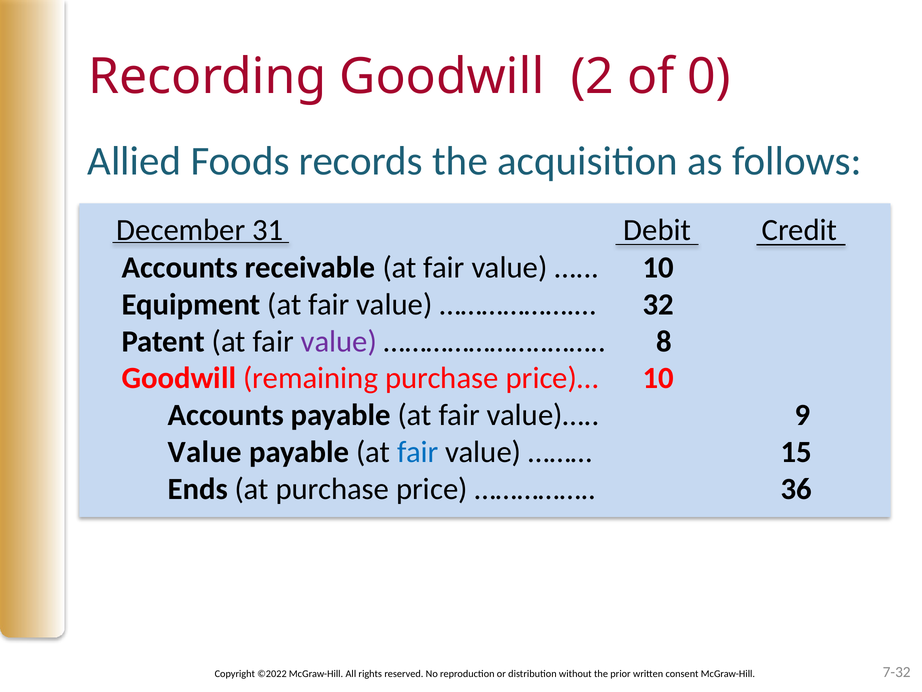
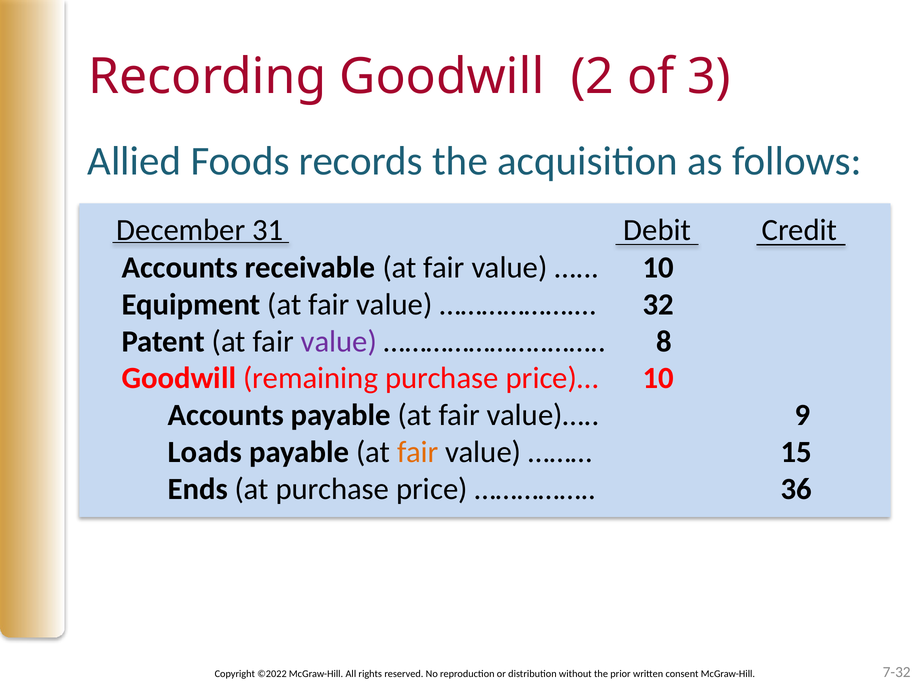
0: 0 -> 3
Value at (205, 452): Value -> Loads
fair at (418, 452) colour: blue -> orange
